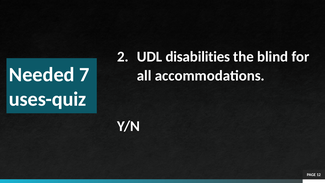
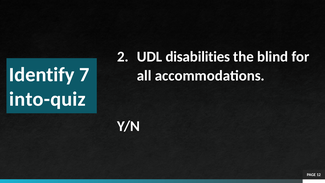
Needed: Needed -> Identify
uses-quiz: uses-quiz -> into-quiz
